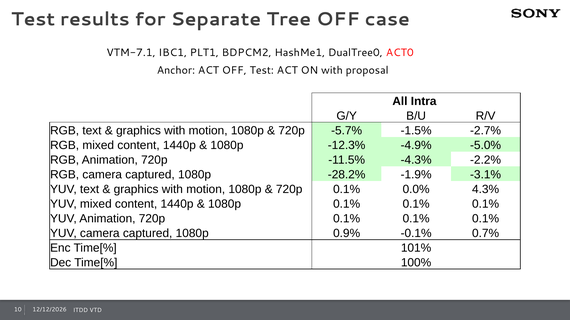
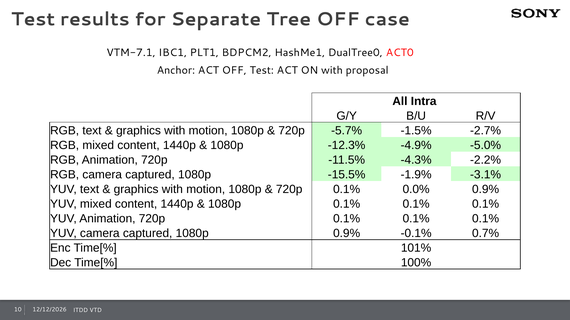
-28.2%: -28.2% -> -15.5%
0.0% 4.3%: 4.3% -> 0.9%
